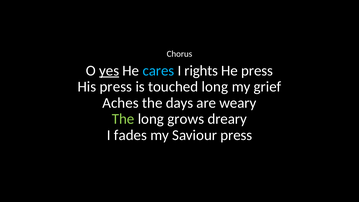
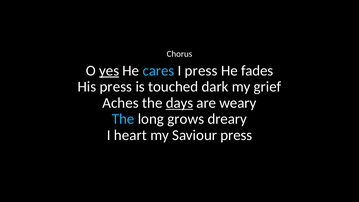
I rights: rights -> press
He press: press -> fades
touched long: long -> dark
days underline: none -> present
The at (123, 119) colour: light green -> light blue
fades: fades -> heart
